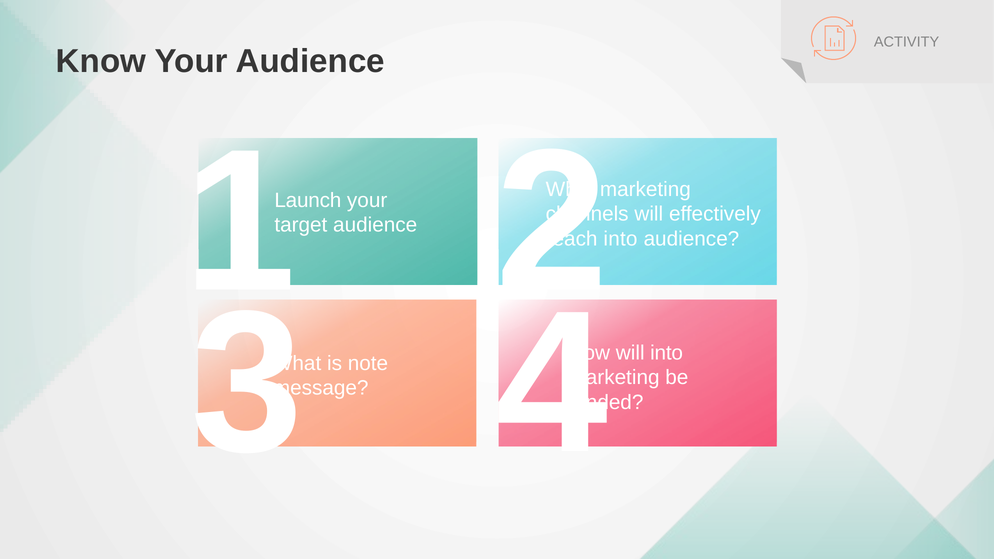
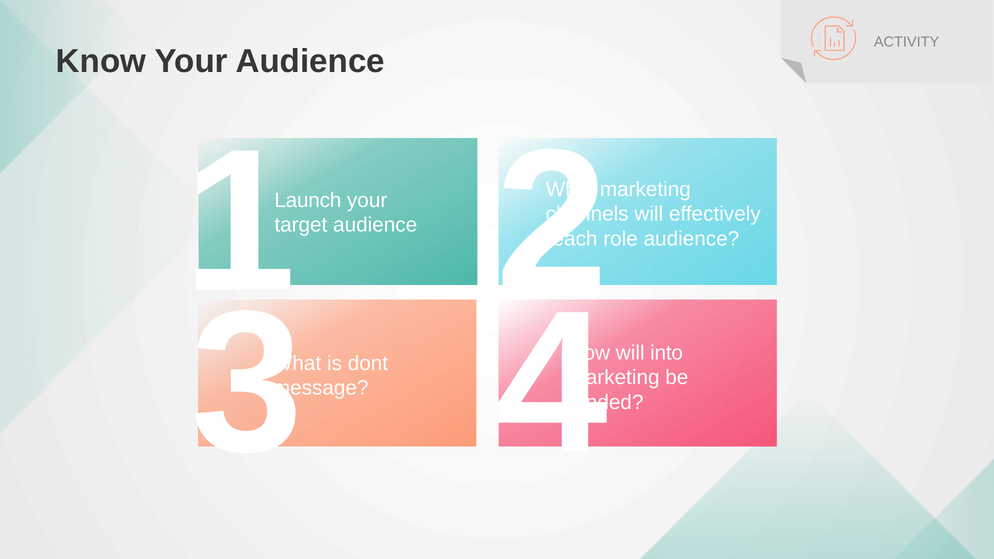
into at (620, 239): into -> role
note: note -> dont
